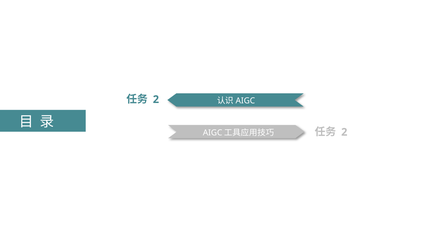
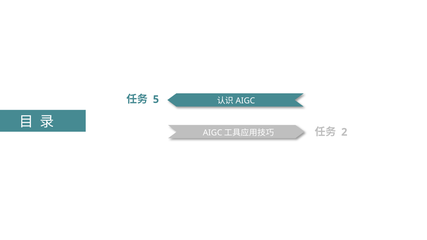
2 at (156, 100): 2 -> 5
